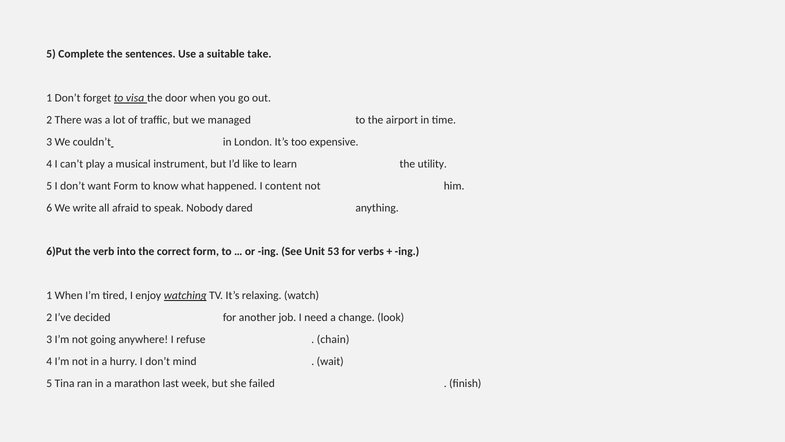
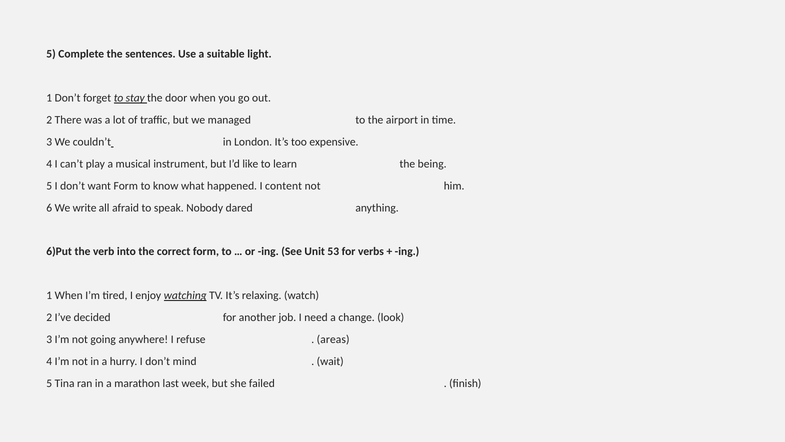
take: take -> light
visa: visa -> stay
utility: utility -> being
chain: chain -> areas
